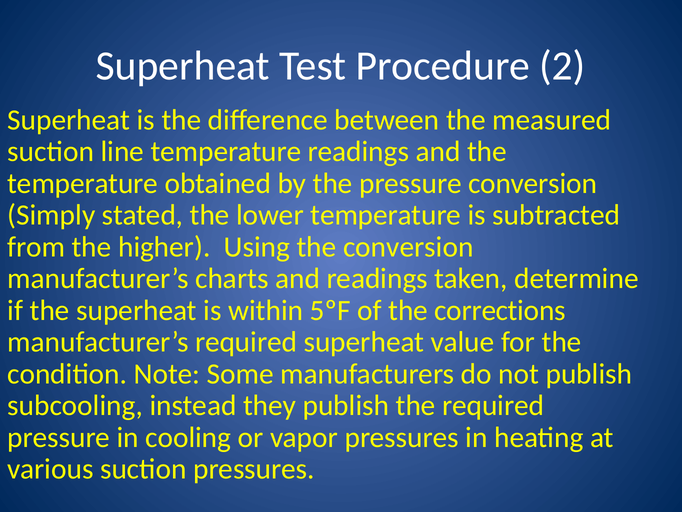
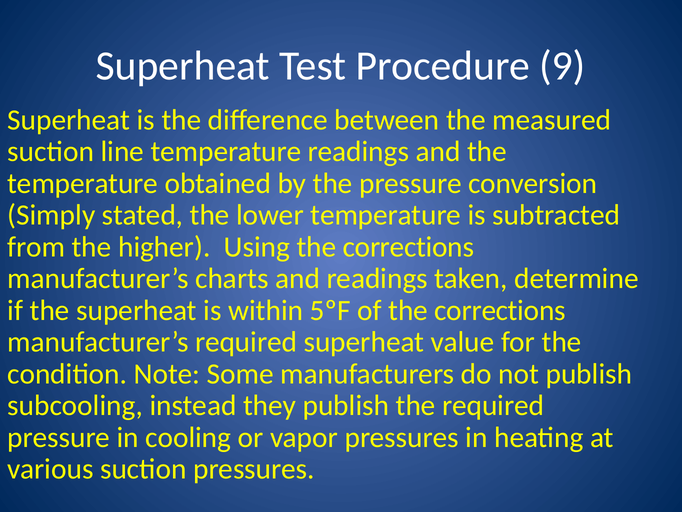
2: 2 -> 9
Using the conversion: conversion -> corrections
